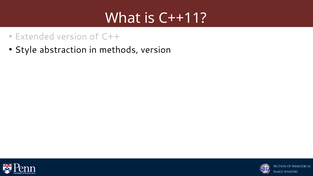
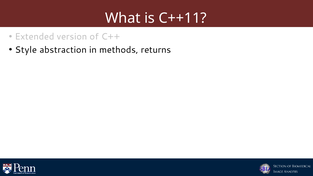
methods version: version -> returns
